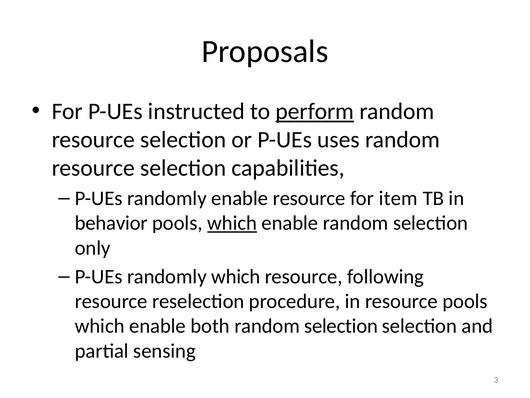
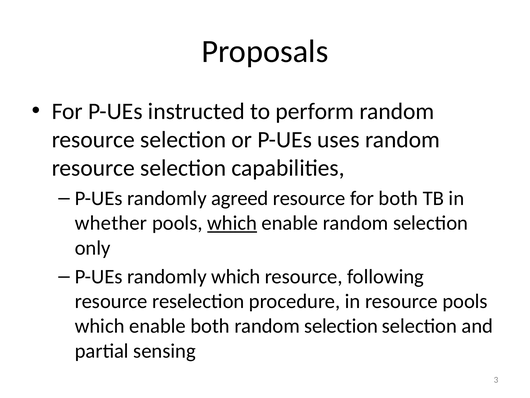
perform underline: present -> none
randomly enable: enable -> agreed
for item: item -> both
behavior: behavior -> whether
